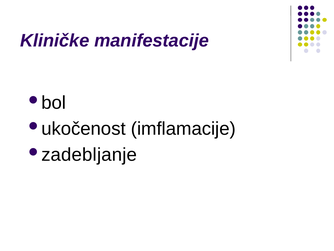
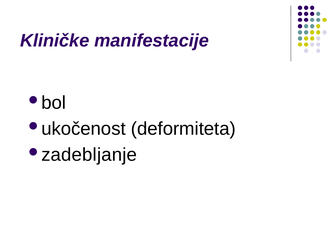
imflamacije: imflamacije -> deformiteta
